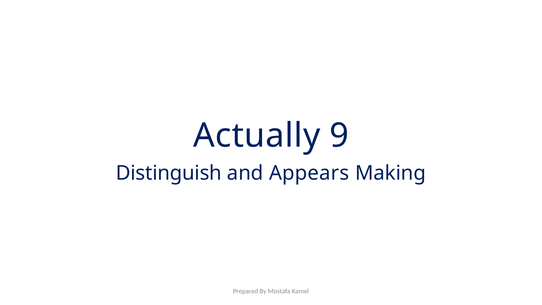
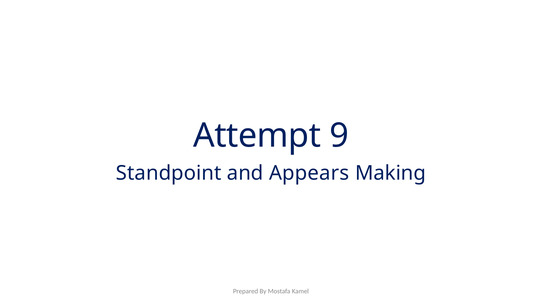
Actually: Actually -> Attempt
Distinguish: Distinguish -> Standpoint
